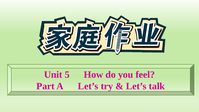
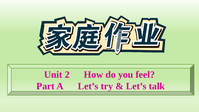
5: 5 -> 2
